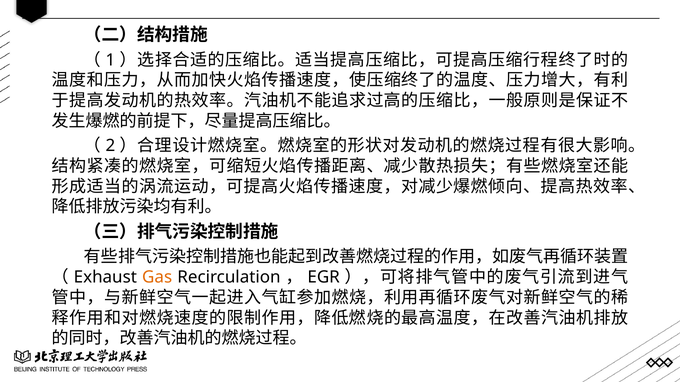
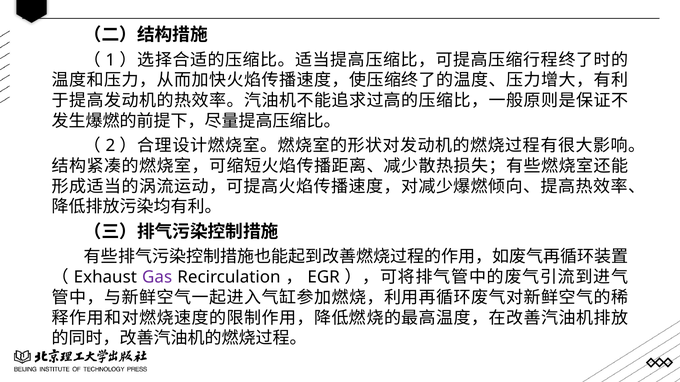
Gas colour: orange -> purple
